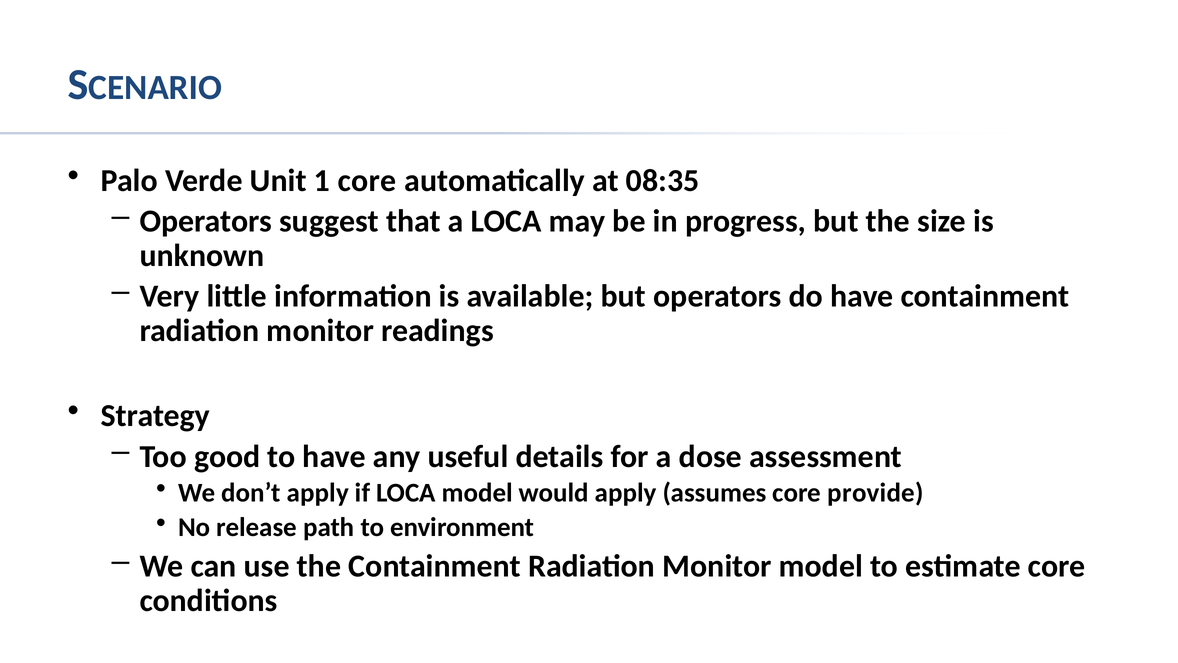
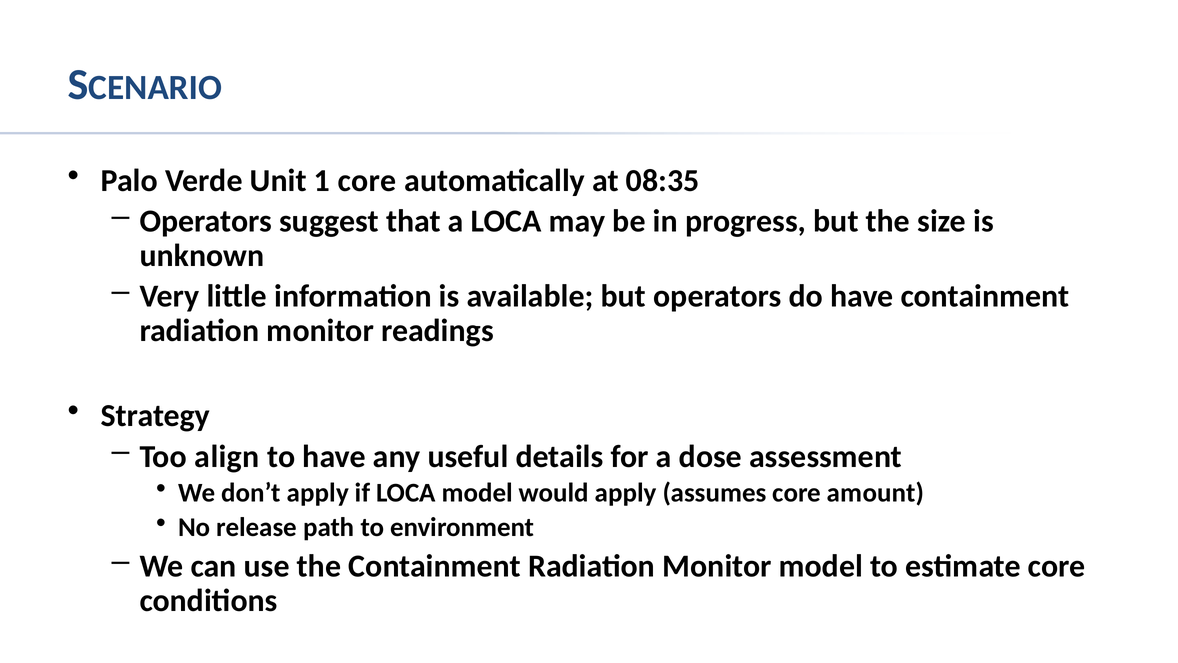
good: good -> align
provide: provide -> amount
